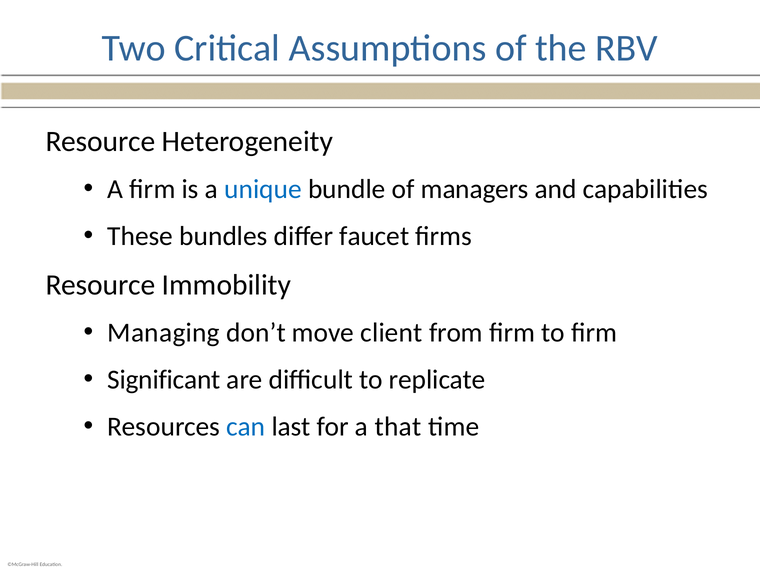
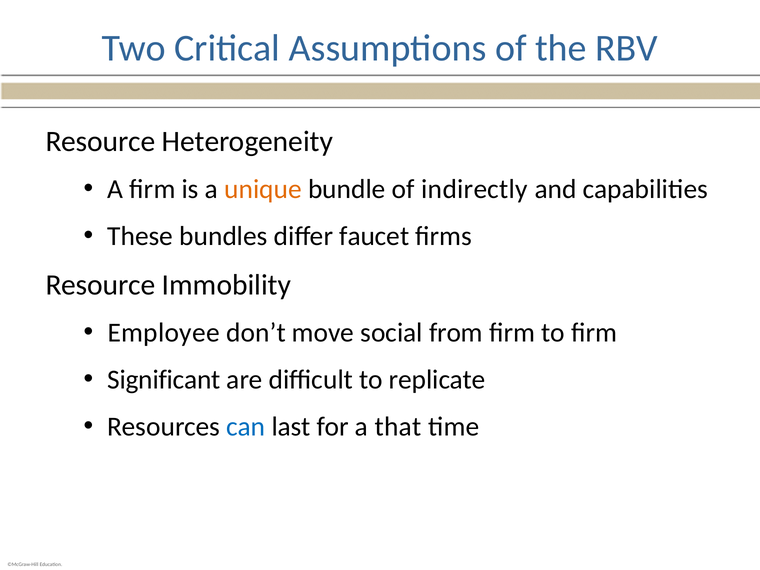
unique colour: blue -> orange
managers: managers -> indirectly
Managing: Managing -> Employee
client: client -> social
